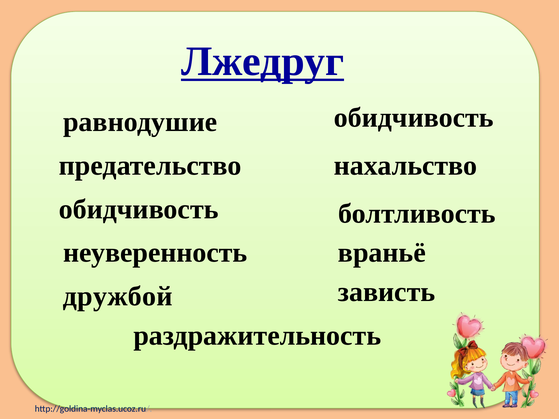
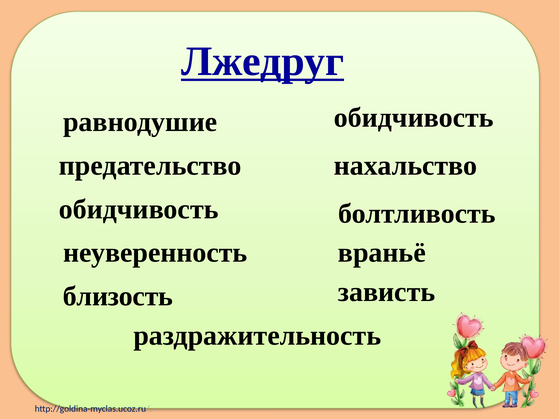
дружбой: дружбой -> близость
